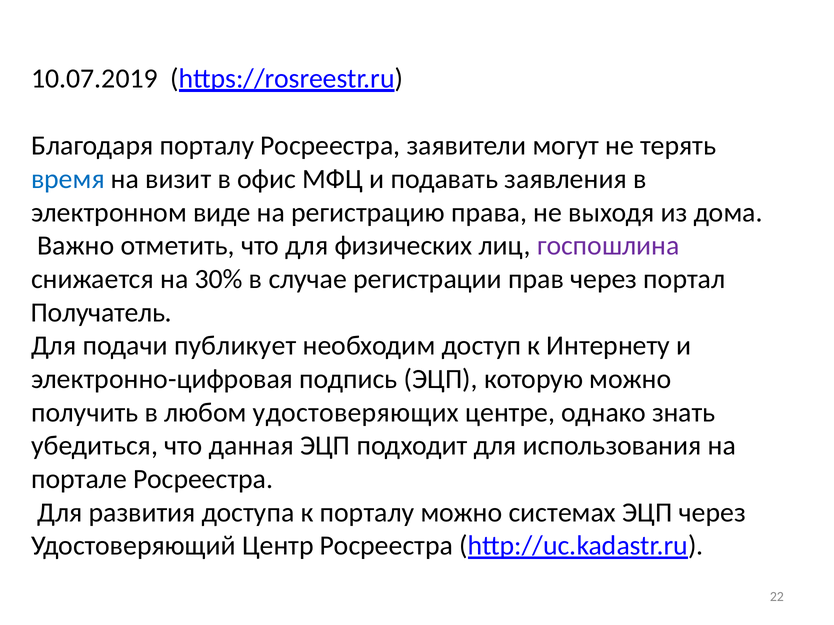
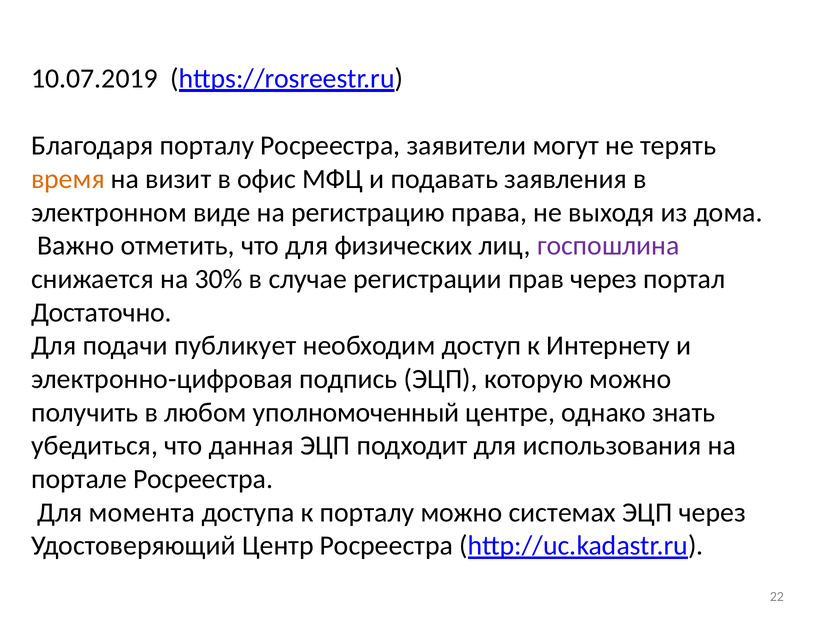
время colour: blue -> orange
Получатель: Получатель -> Достаточно
удостоверяющих: удостоверяющих -> уполномоченный
развития: развития -> момента
